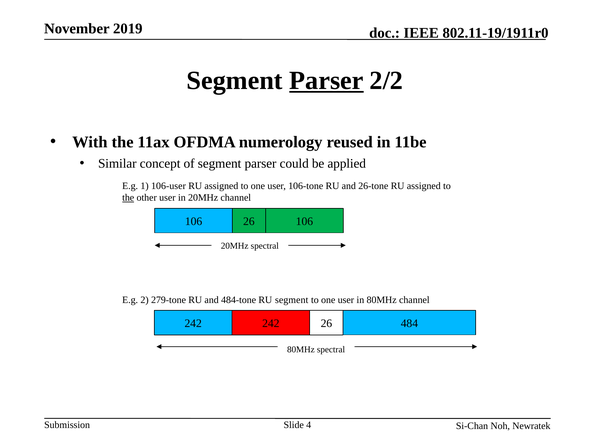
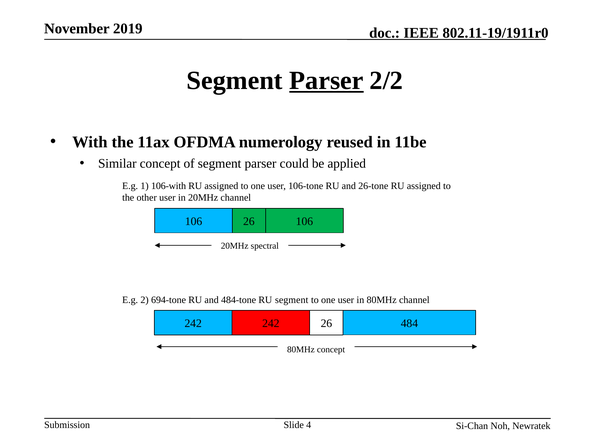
106-user: 106-user -> 106-with
the at (128, 198) underline: present -> none
279-tone: 279-tone -> 694-tone
80MHz spectral: spectral -> concept
